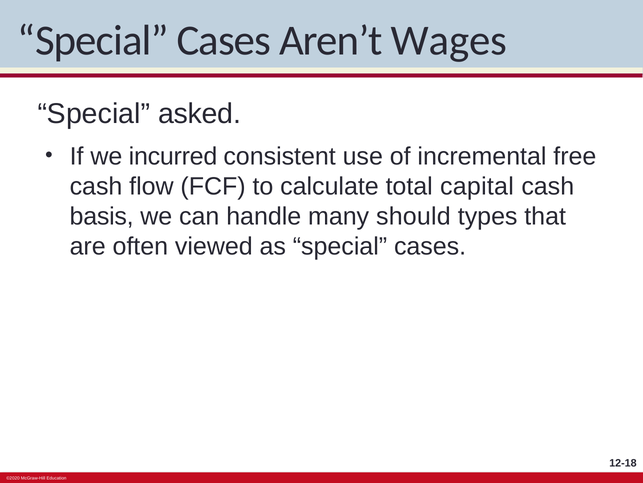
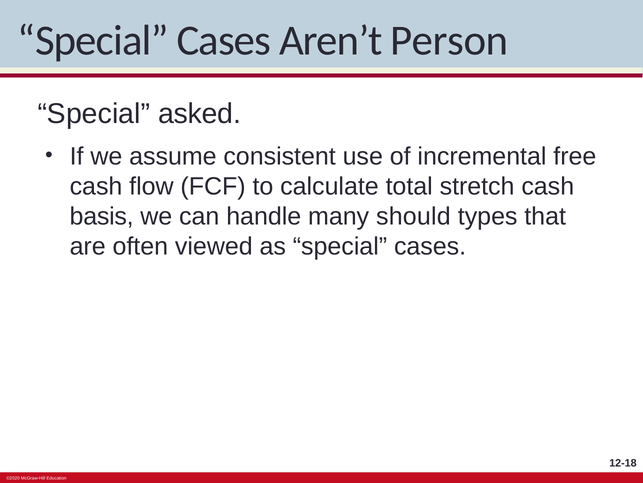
Wages: Wages -> Person
incurred: incurred -> assume
capital: capital -> stretch
